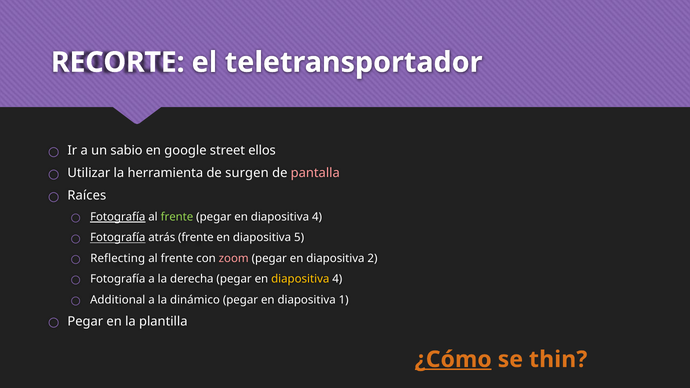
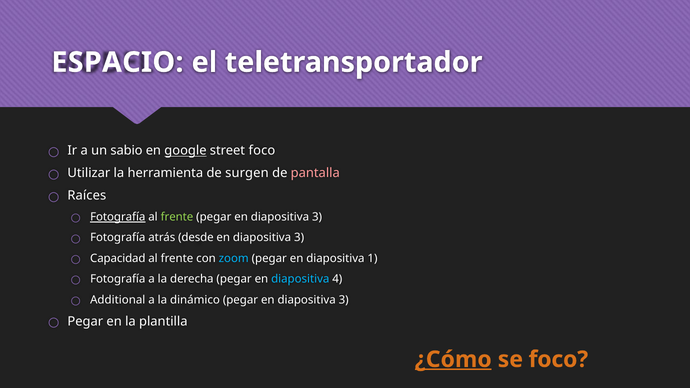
RECORTE: RECORTE -> ESPACIO
google underline: none -> present
street ellos: ellos -> foco
4 at (317, 217): 4 -> 3
Fotografía at (118, 238) underline: present -> none
atrás frente: frente -> desde
5 at (299, 238): 5 -> 3
Reflecting: Reflecting -> Capacidad
zoom colour: pink -> light blue
2: 2 -> 1
diapositiva at (300, 279) colour: yellow -> light blue
1 at (344, 300): 1 -> 3
se thin: thin -> foco
